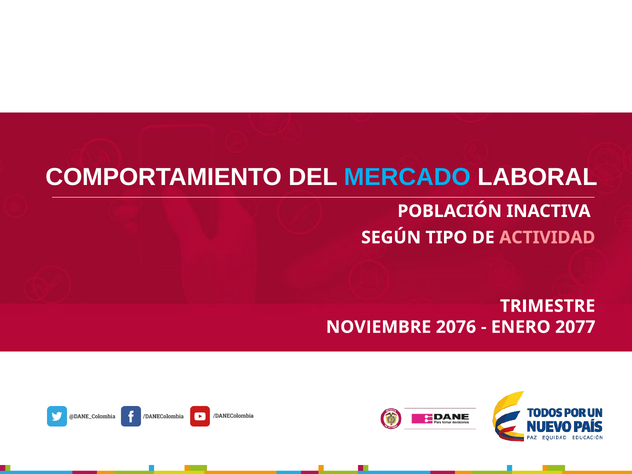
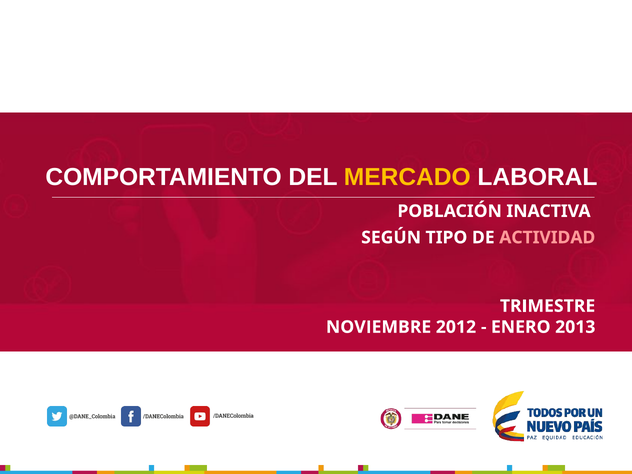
MERCADO colour: light blue -> yellow
2076: 2076 -> 2012
2077: 2077 -> 2013
